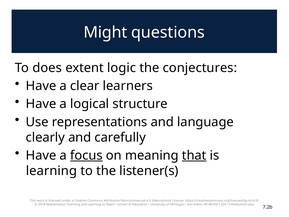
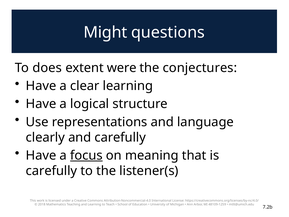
logic: logic -> were
clear learners: learners -> learning
that underline: present -> none
learning at (51, 171): learning -> carefully
